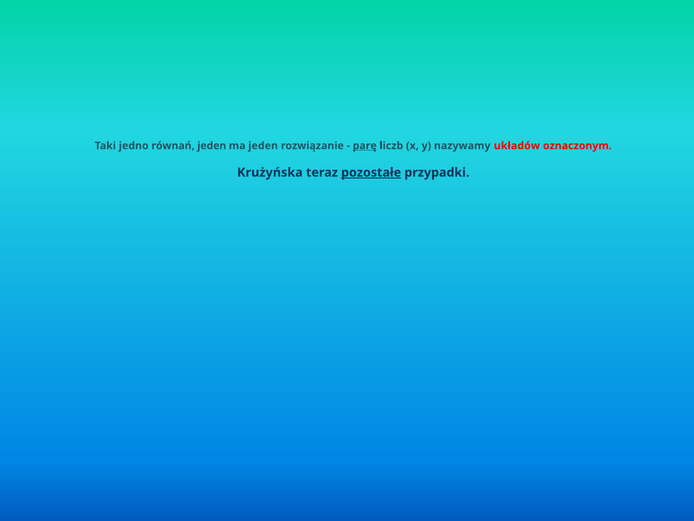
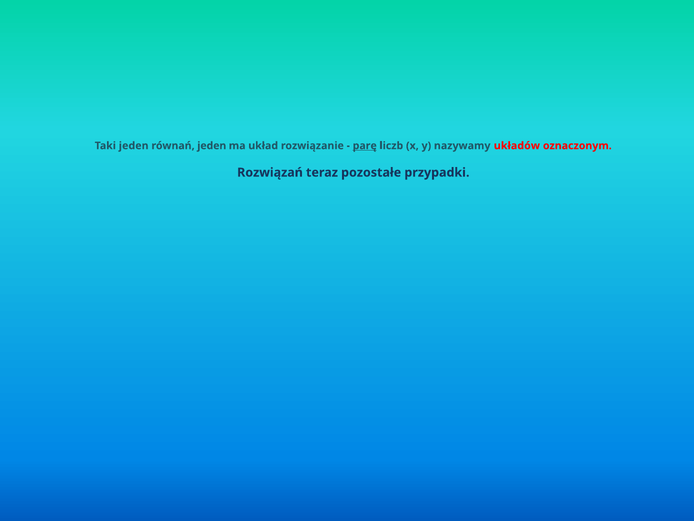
Taki jedno: jedno -> jeden
ma jeden: jeden -> układ
Krużyńska: Krużyńska -> Rozwiązań
pozostałe underline: present -> none
